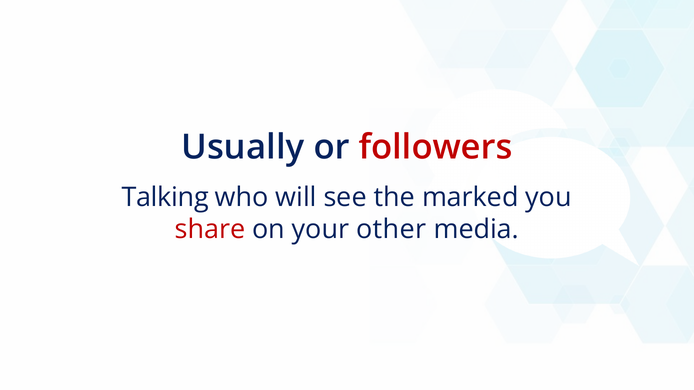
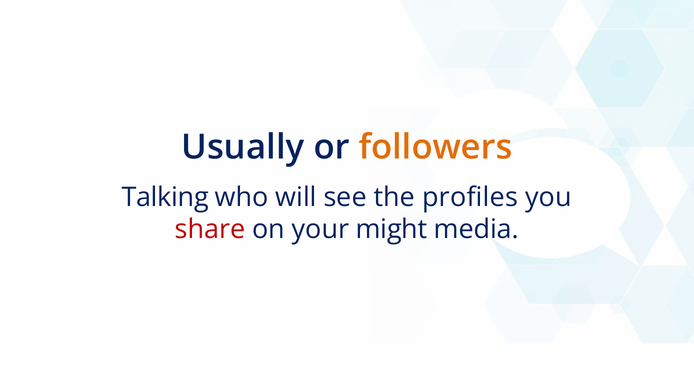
followers colour: red -> orange
marked: marked -> profiles
other: other -> might
